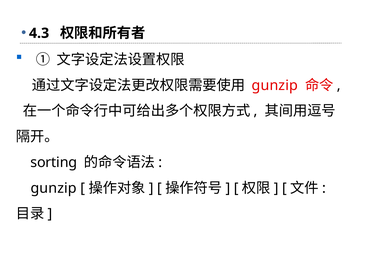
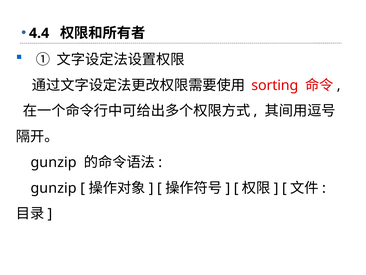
4.3: 4.3 -> 4.4
gunzip at (275, 85): gunzip -> sorting
sorting at (54, 162): sorting -> gunzip
